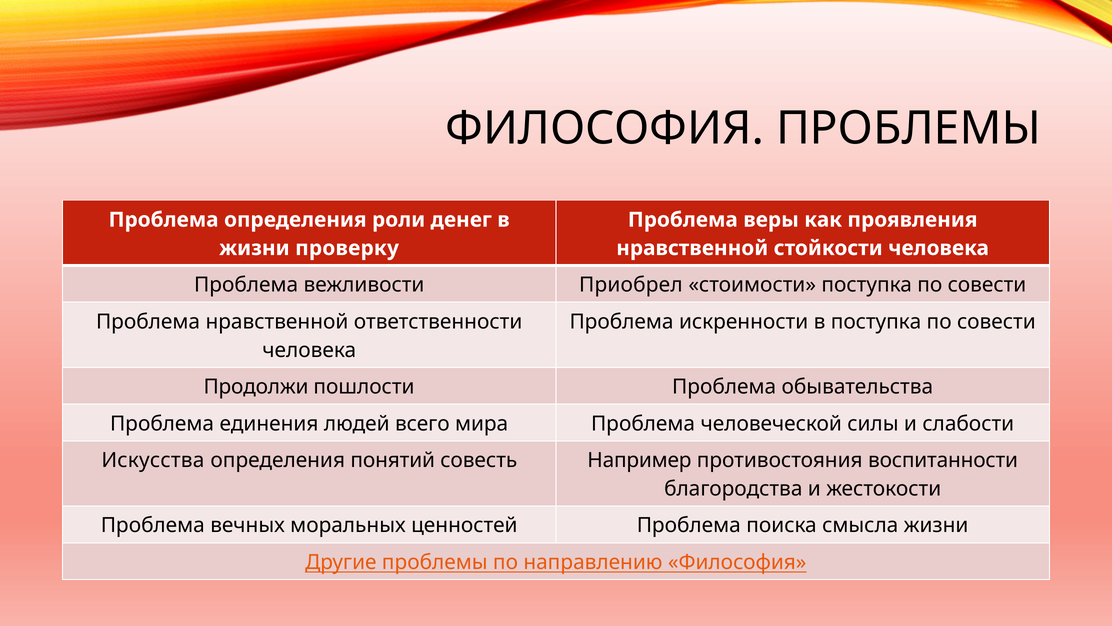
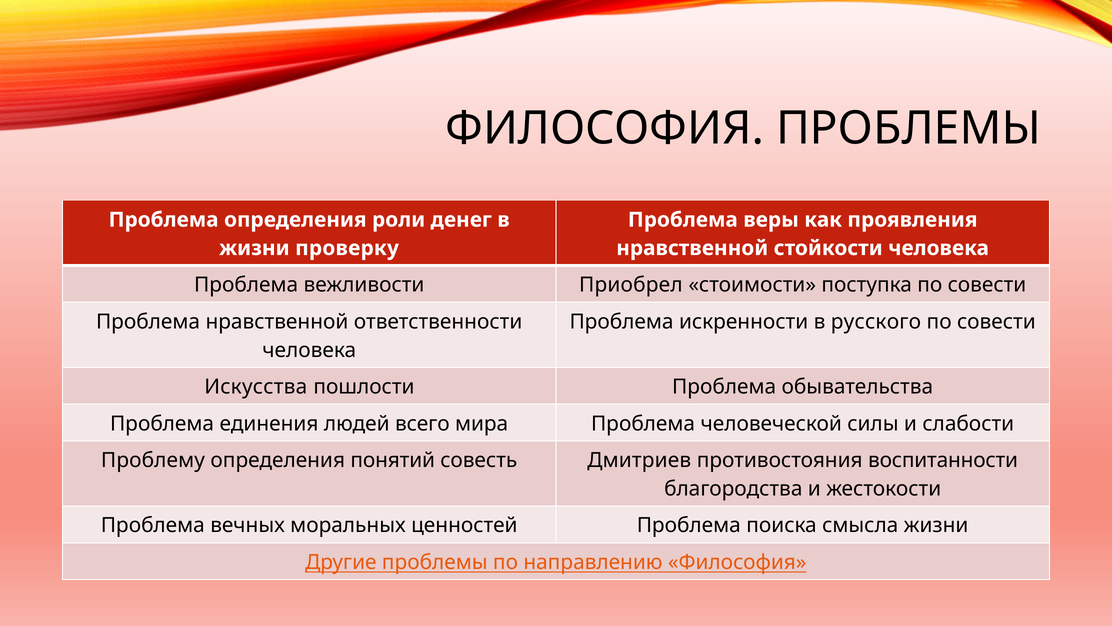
в поступка: поступка -> русского
Продолжи: Продолжи -> Искусства
Искусства: Искусства -> Проблему
Например: Например -> Дмитриев
